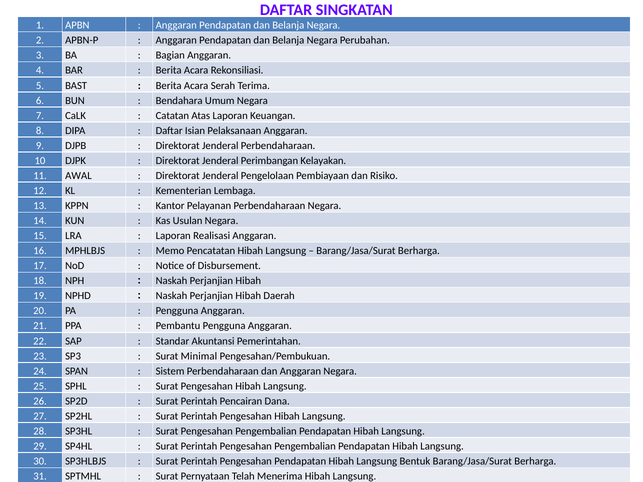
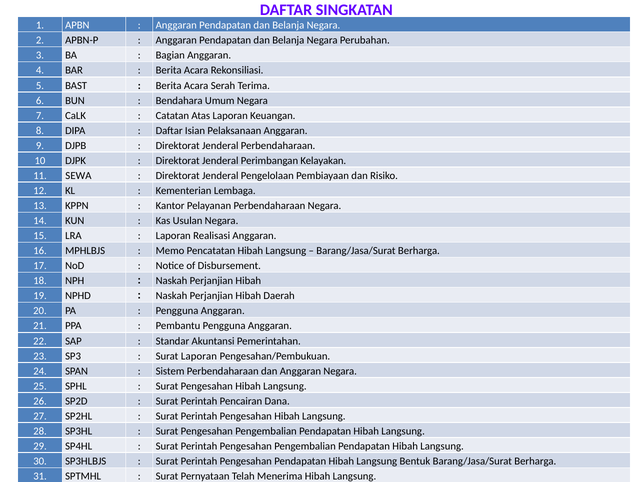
AWAL: AWAL -> SEWA
Surat Minimal: Minimal -> Laporan
